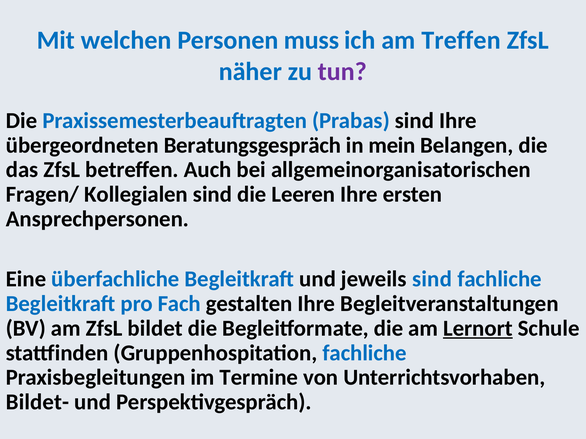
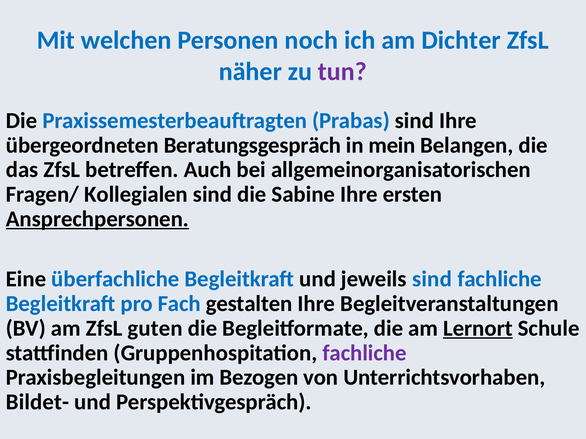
muss: muss -> noch
Treffen: Treffen -> Dichter
Leeren: Leeren -> Sabine
Ansprechpersonen underline: none -> present
bildet: bildet -> guten
fachliche at (364, 353) colour: blue -> purple
Termine: Termine -> Bezogen
